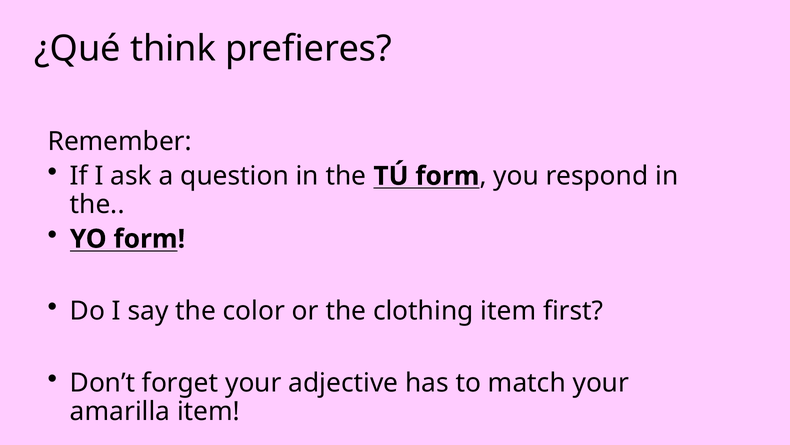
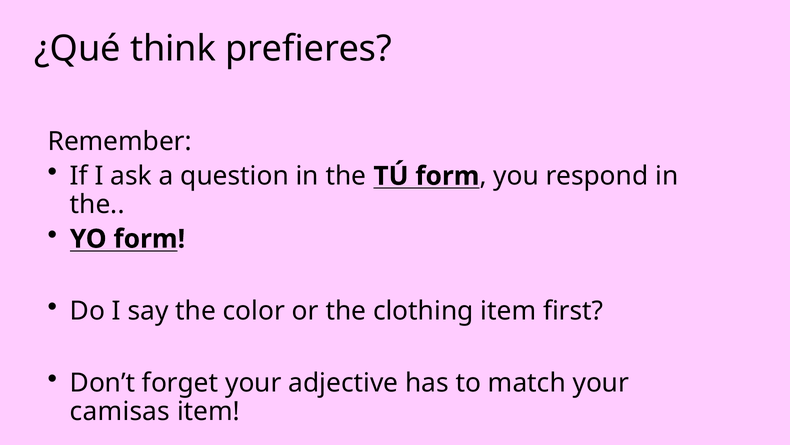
amarilla: amarilla -> camisas
